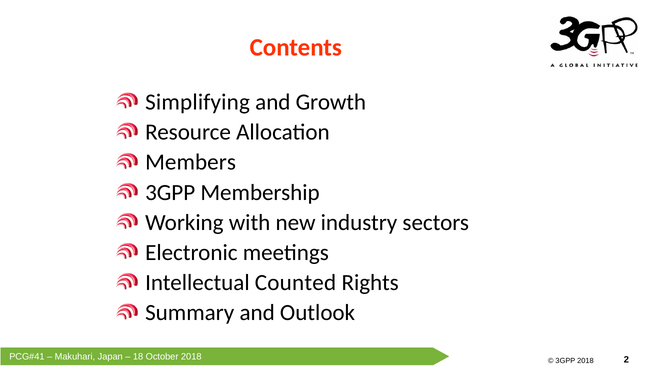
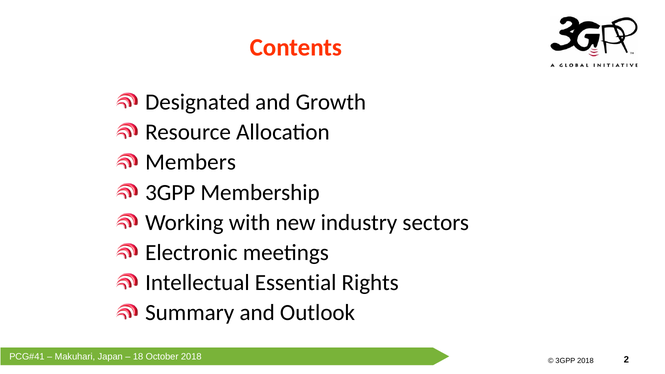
Simplifying: Simplifying -> Designated
Counted: Counted -> Essential
